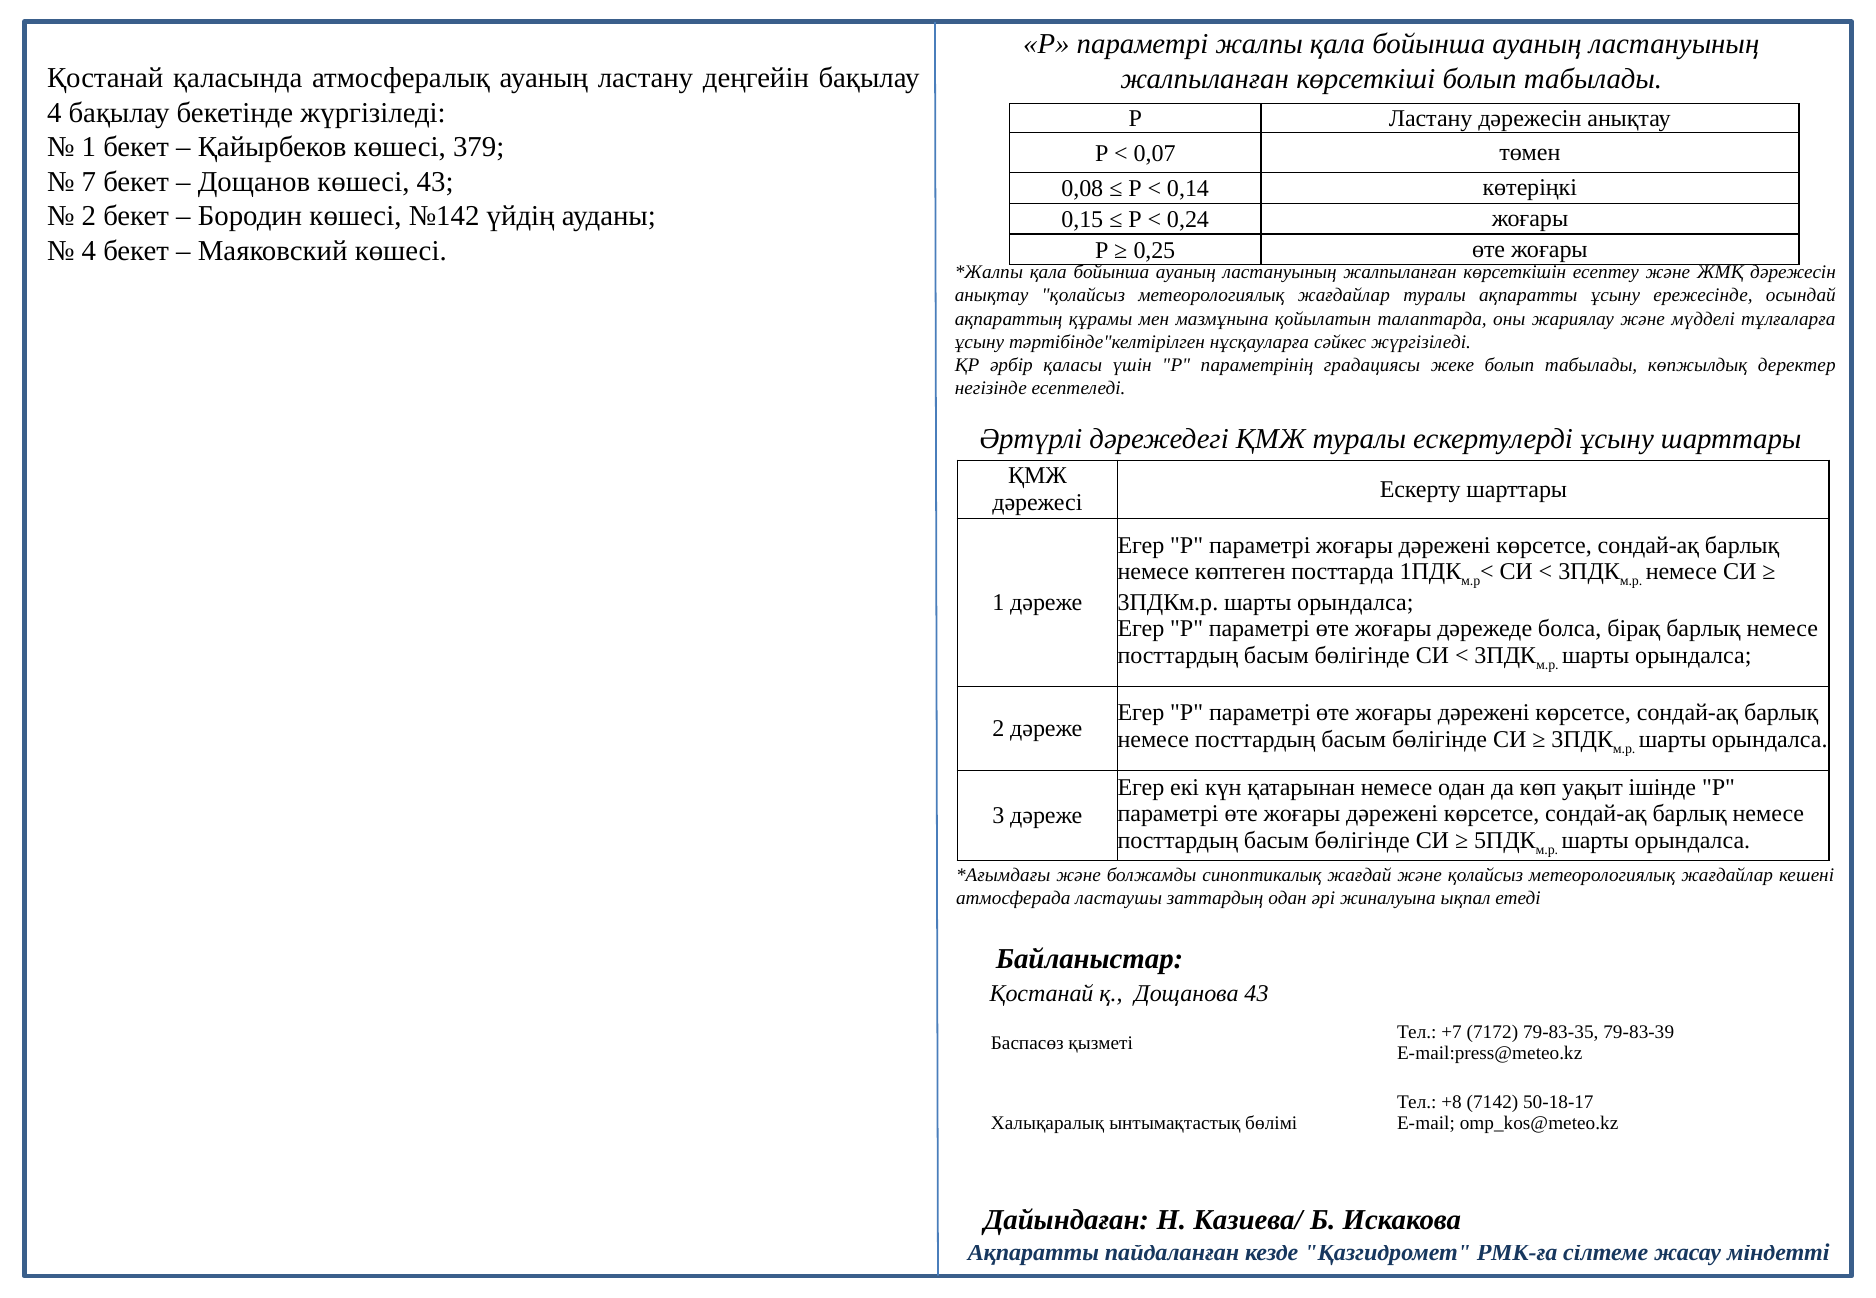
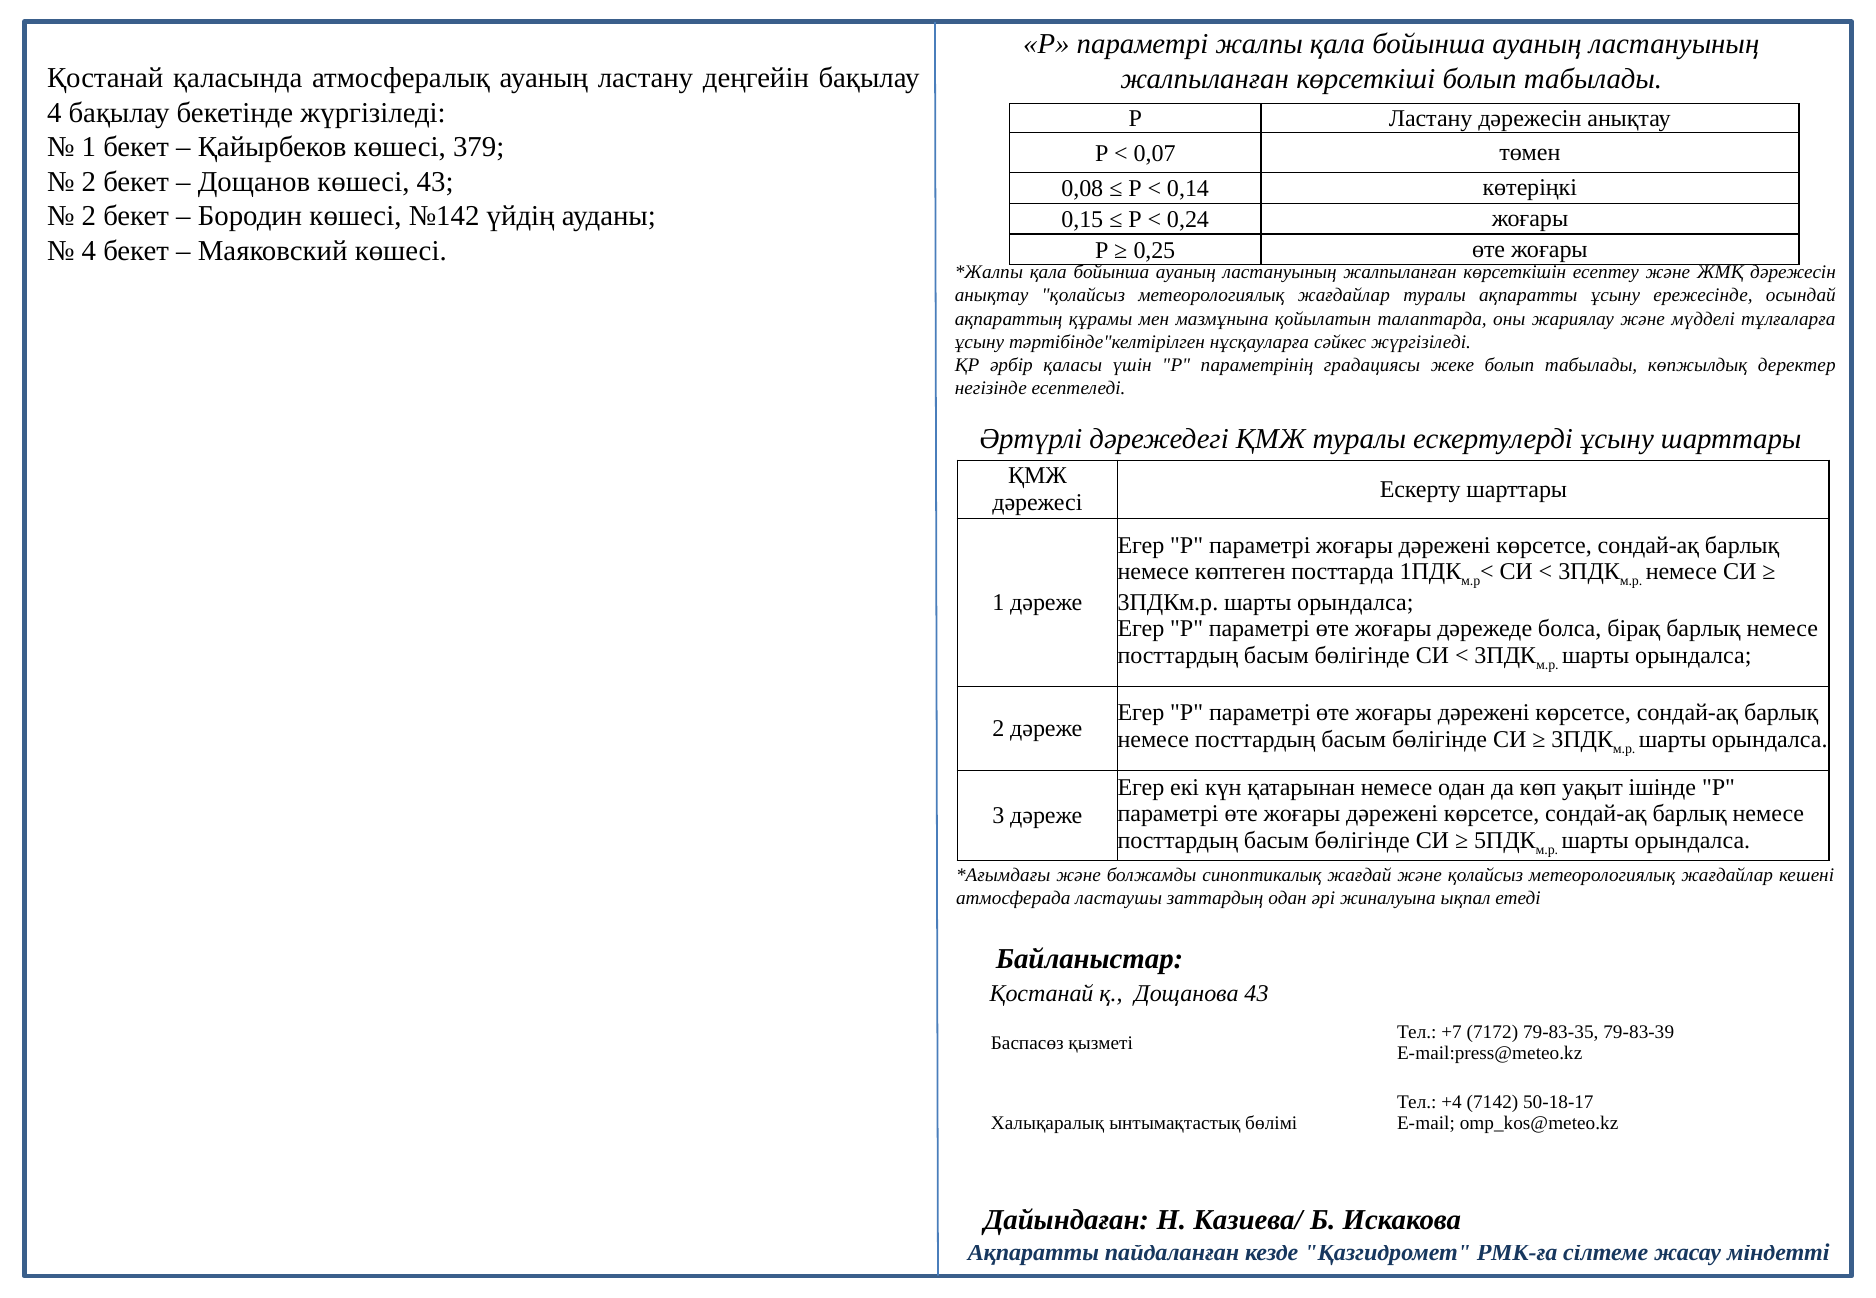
7 at (89, 182): 7 -> 2
+8: +8 -> +4
